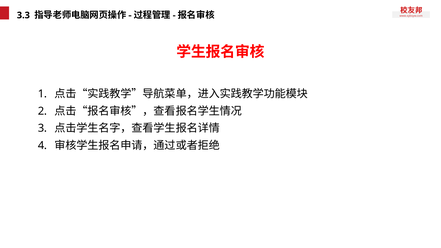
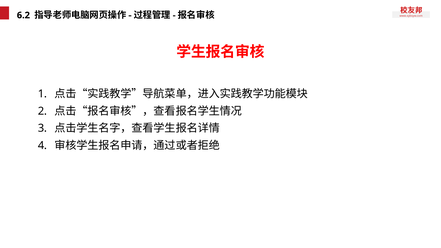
3.3: 3.3 -> 6.2
